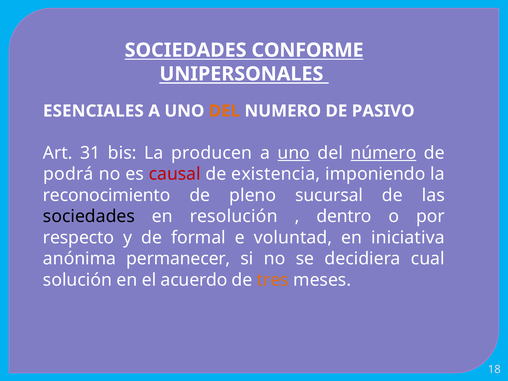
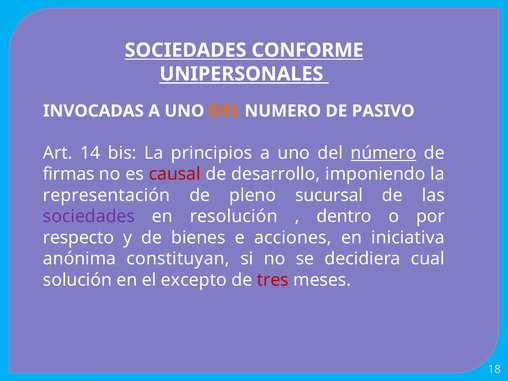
ESENCIALES: ESENCIALES -> INVOCADAS
31: 31 -> 14
producen: producen -> principios
uno at (294, 153) underline: present -> none
podrá: podrá -> firmas
existencia: existencia -> desarrollo
reconocimiento: reconocimiento -> representación
sociedades at (89, 216) colour: black -> purple
formal: formal -> bienes
voluntad: voluntad -> acciones
permanecer: permanecer -> constituyan
acuerdo: acuerdo -> excepto
tres colour: orange -> red
